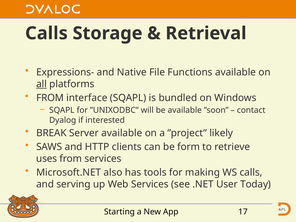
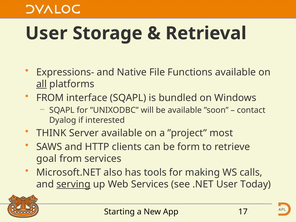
Calls at (46, 33): Calls -> User
BREAK: BREAK -> THINK
likely: likely -> most
uses: uses -> goal
serving underline: none -> present
